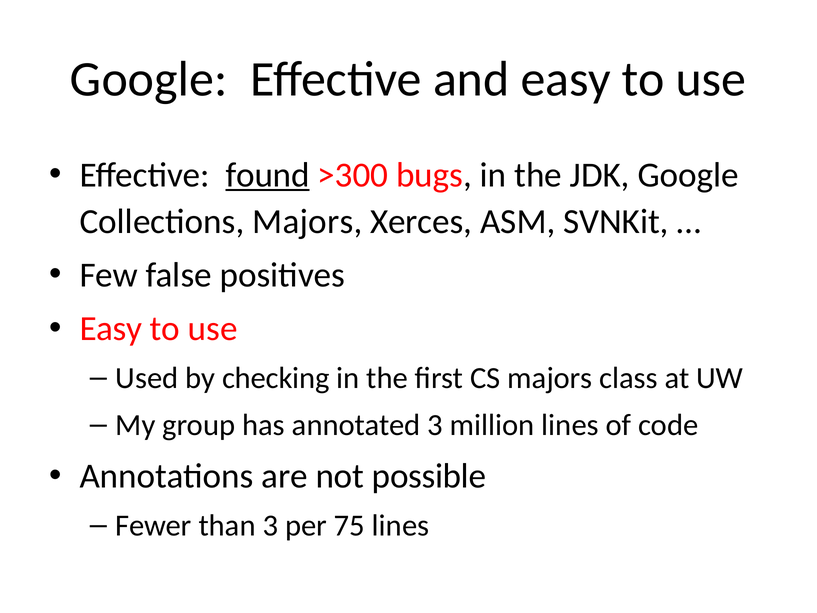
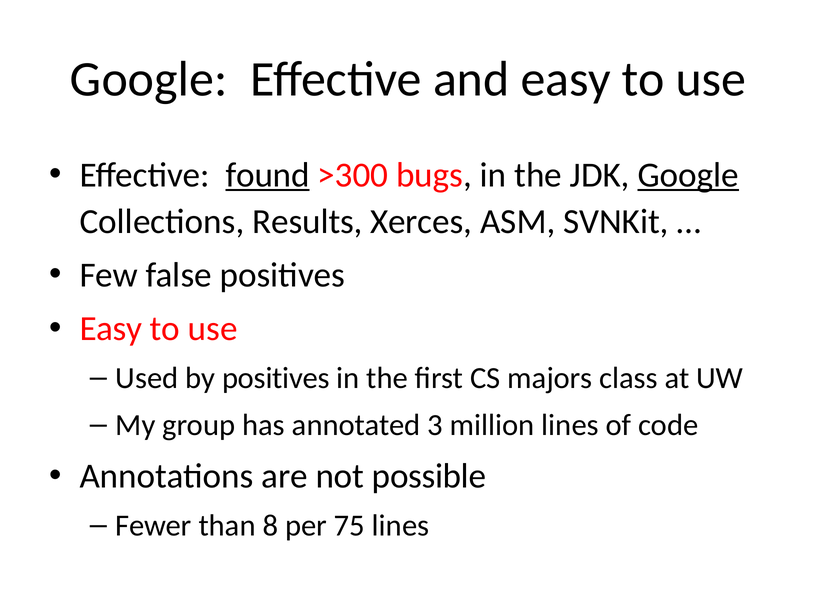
Google at (688, 175) underline: none -> present
Collections Majors: Majors -> Results
by checking: checking -> positives
than 3: 3 -> 8
